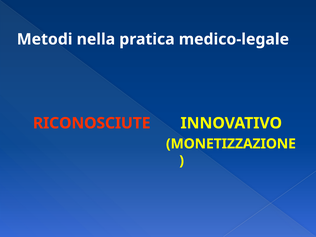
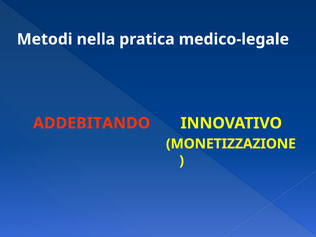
RICONOSCIUTE: RICONOSCIUTE -> ADDEBITANDO
